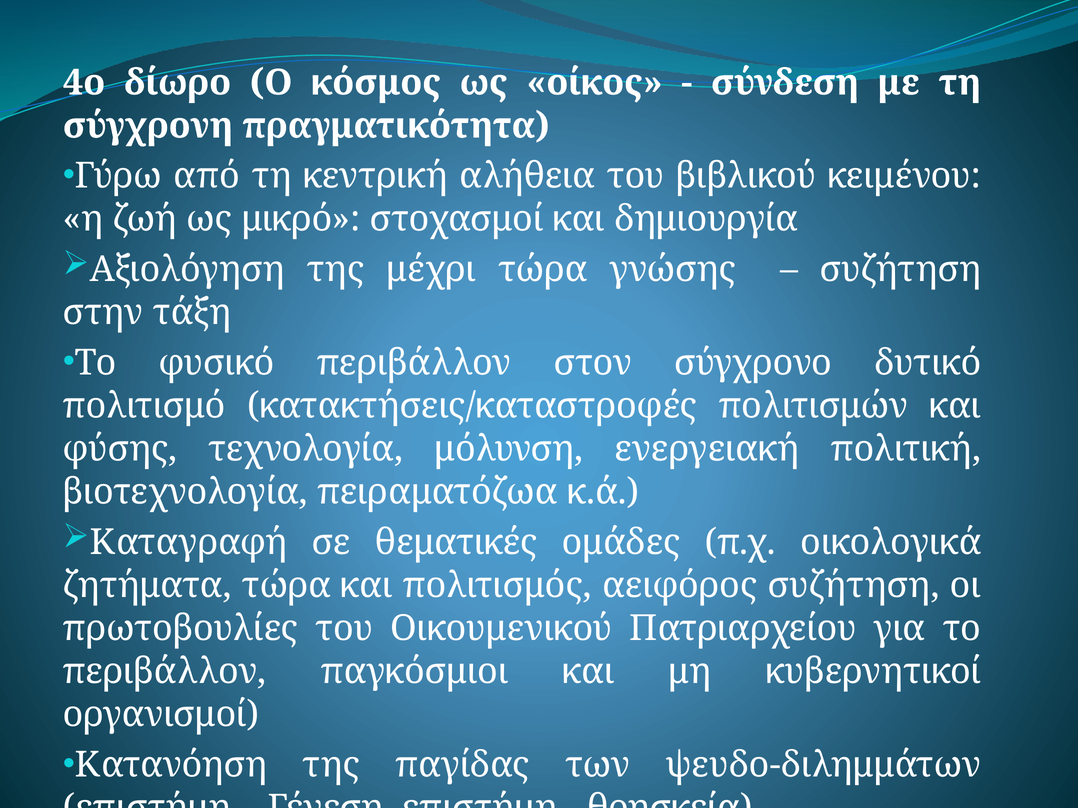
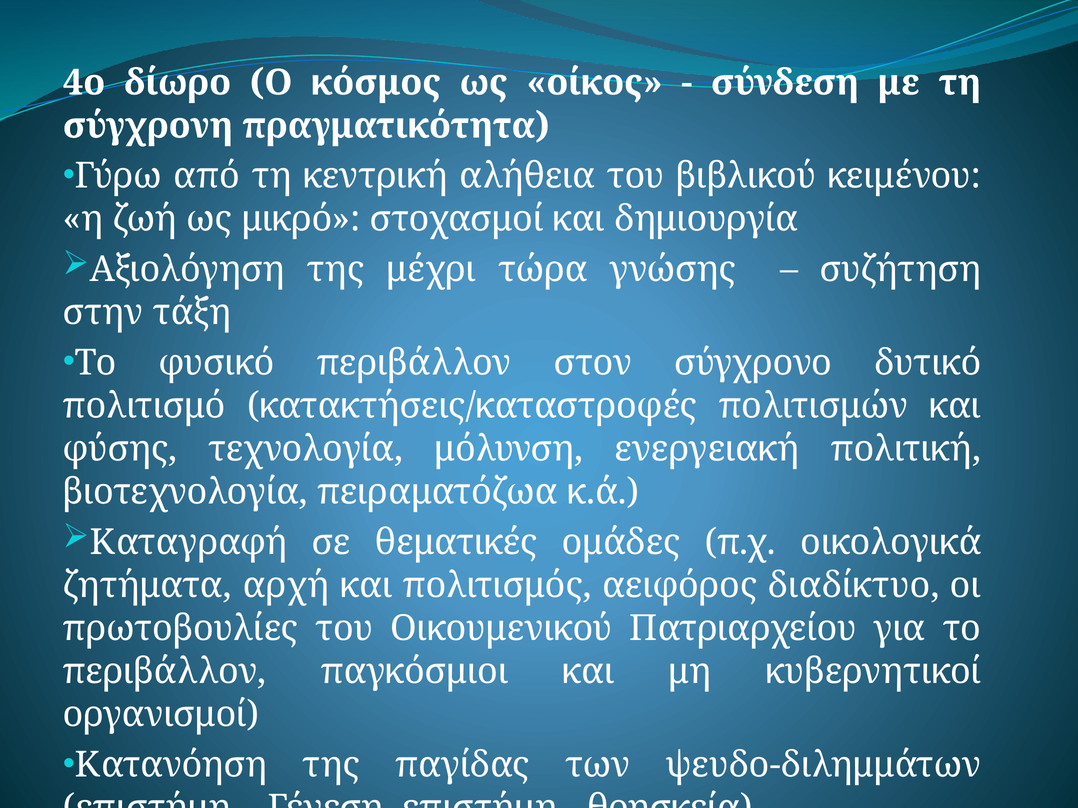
ζητήματα τώρα: τώρα -> αρχή
αειφόρος συζήτηση: συζήτηση -> διαδίκτυο
